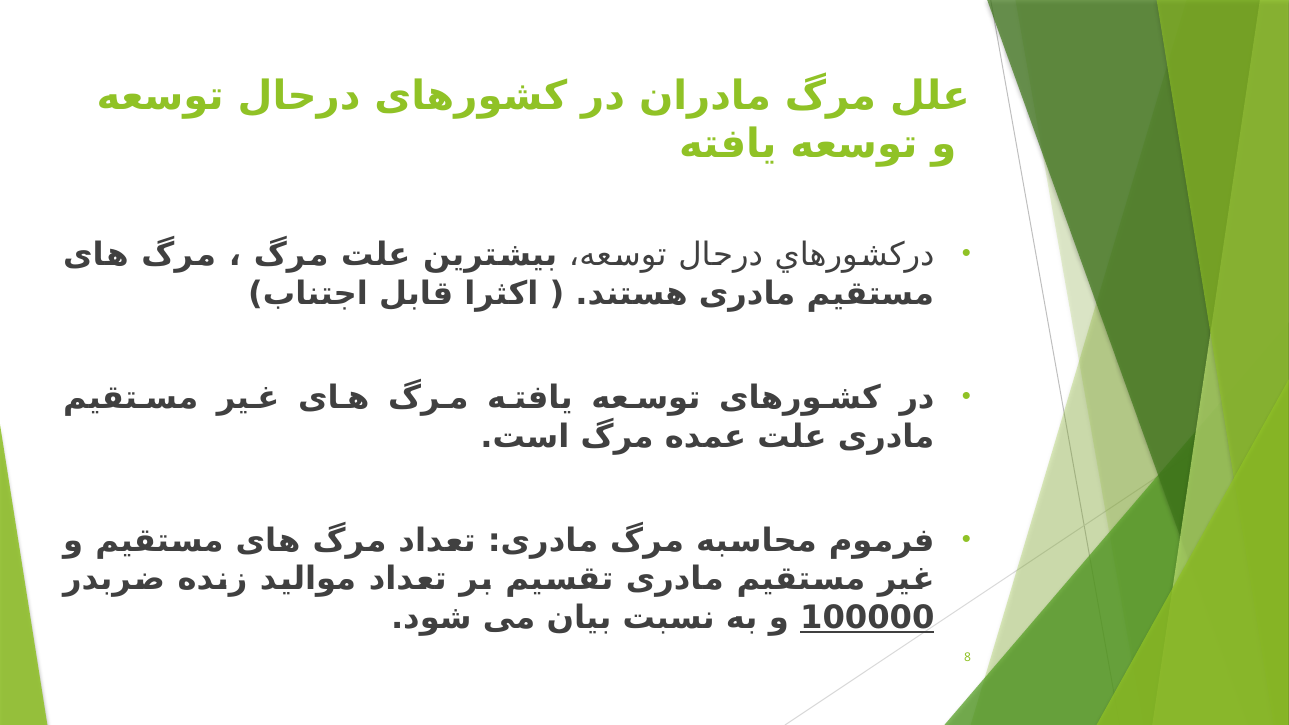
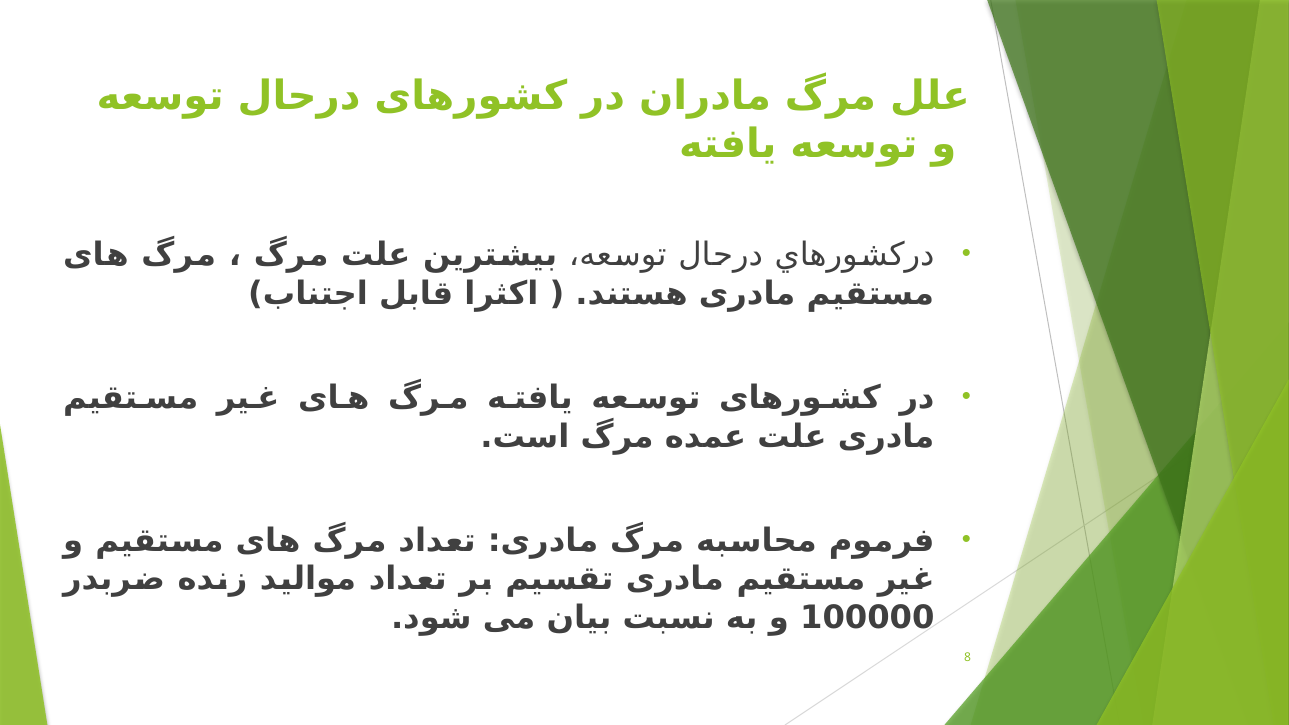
100000 underline: present -> none
